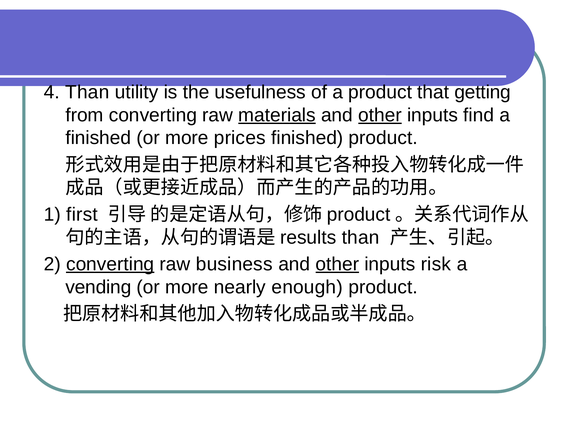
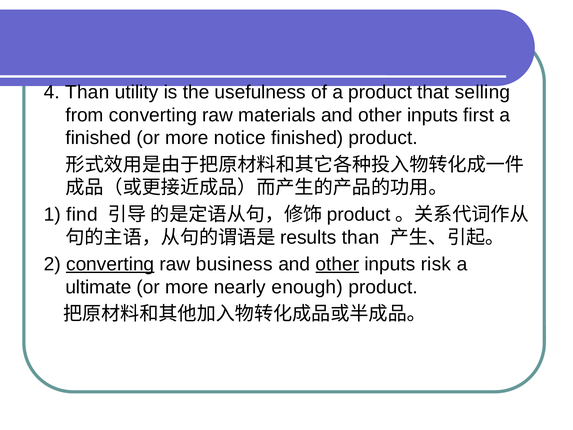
getting: getting -> selling
materials underline: present -> none
other at (380, 115) underline: present -> none
find: find -> first
prices: prices -> notice
first: first -> find
vending: vending -> ultimate
